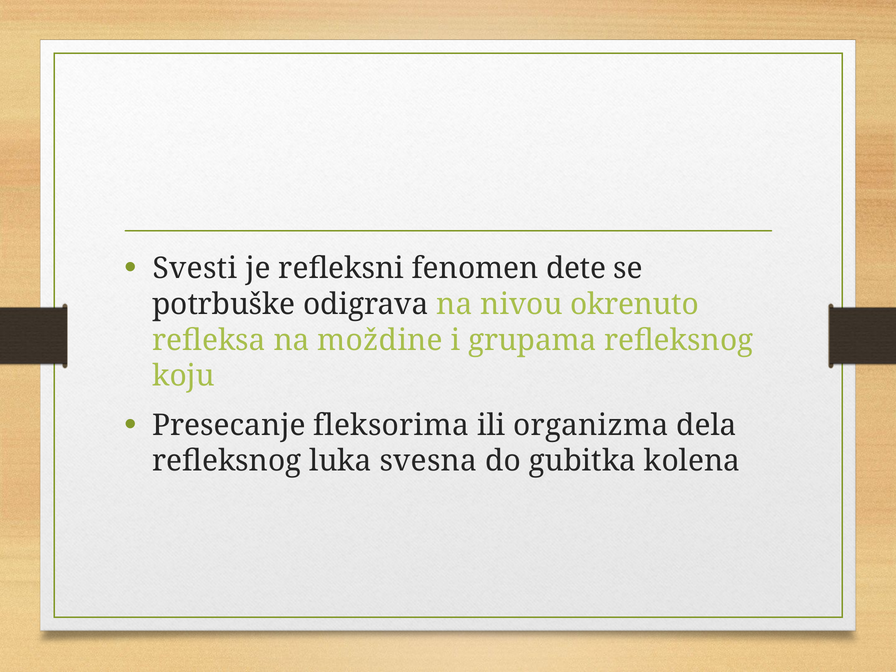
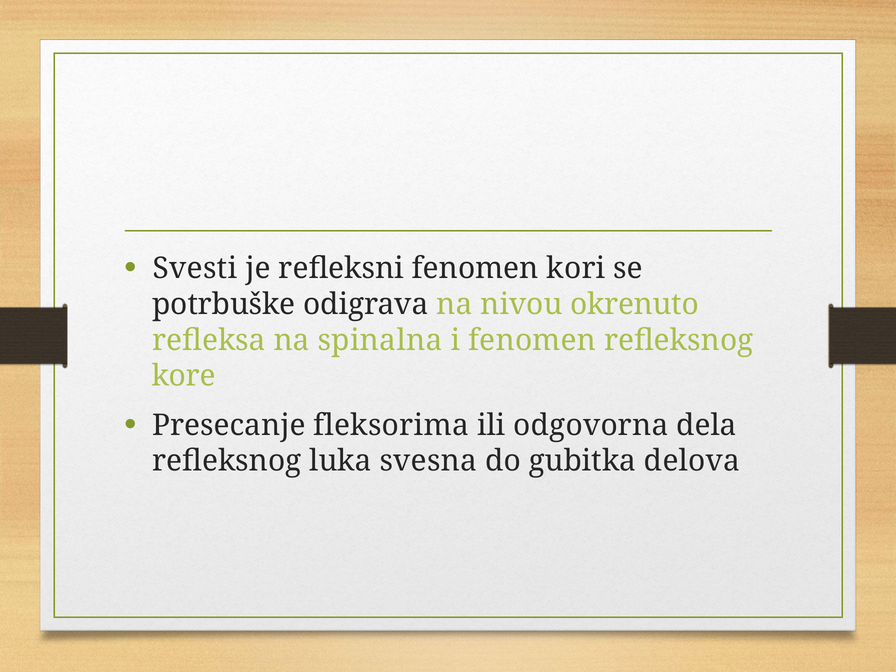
dete: dete -> kori
moždine: moždine -> spinalna
i grupama: grupama -> fenomen
koju: koju -> kore
organizma: organizma -> odgovorna
kolena: kolena -> delova
